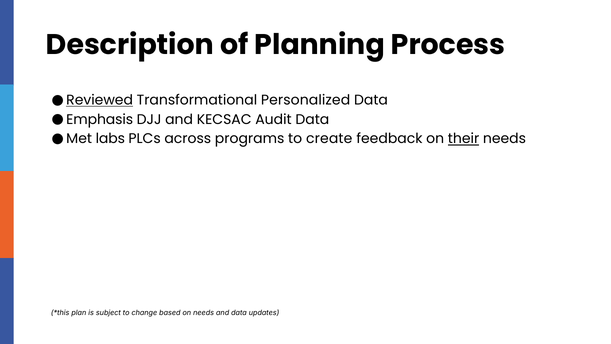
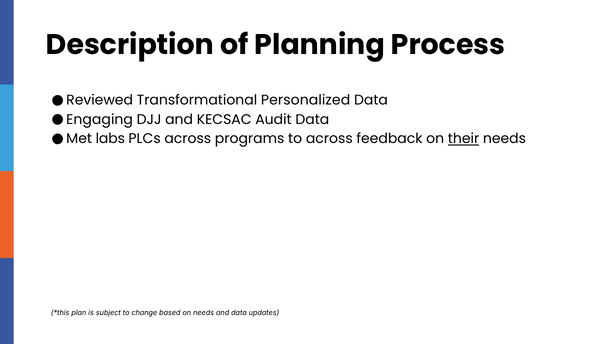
Reviewed underline: present -> none
Emphasis: Emphasis -> Engaging
to create: create -> across
